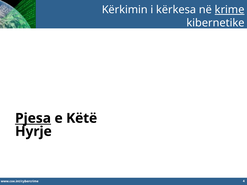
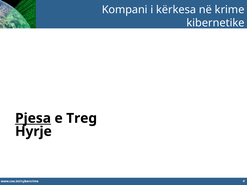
Kërkimin: Kërkimin -> Kompani
krime underline: present -> none
Këtë: Këtë -> Treg
